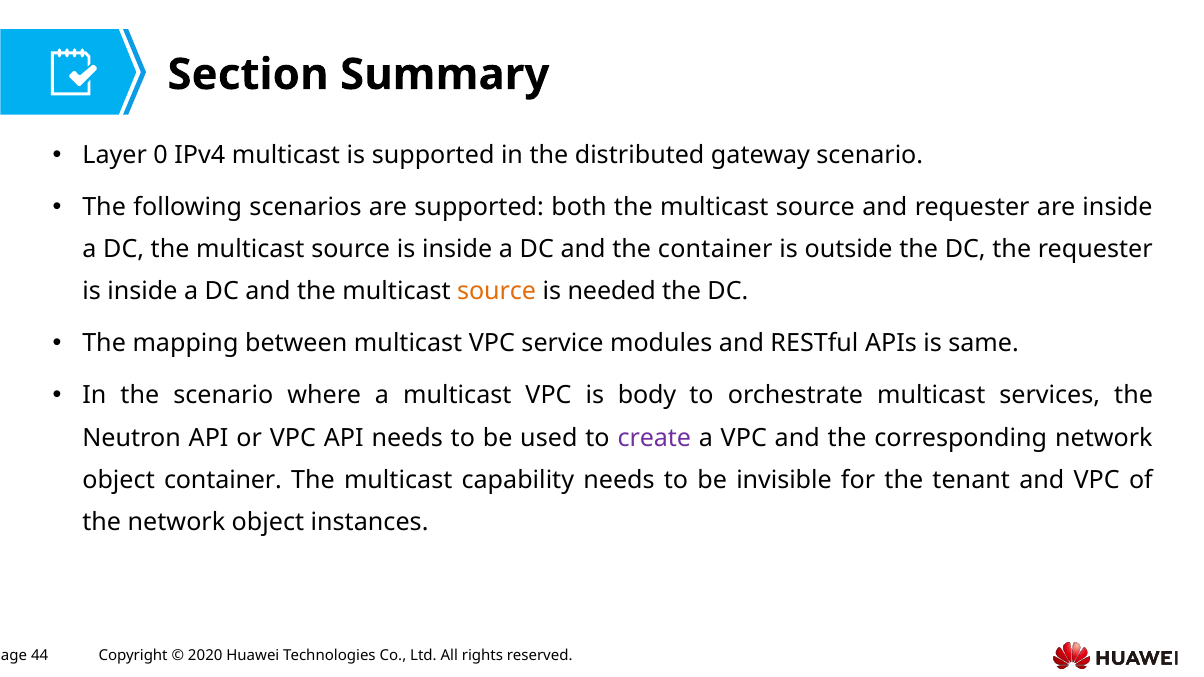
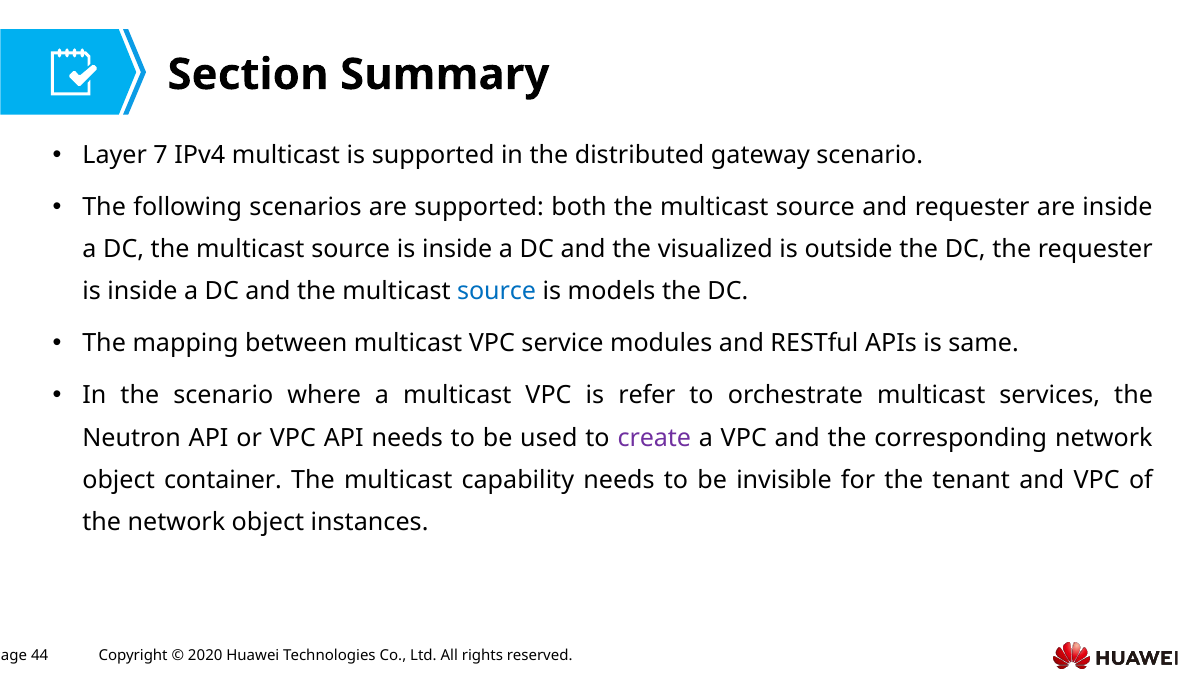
0: 0 -> 7
the container: container -> visualized
source at (497, 292) colour: orange -> blue
needed: needed -> models
body: body -> refer
